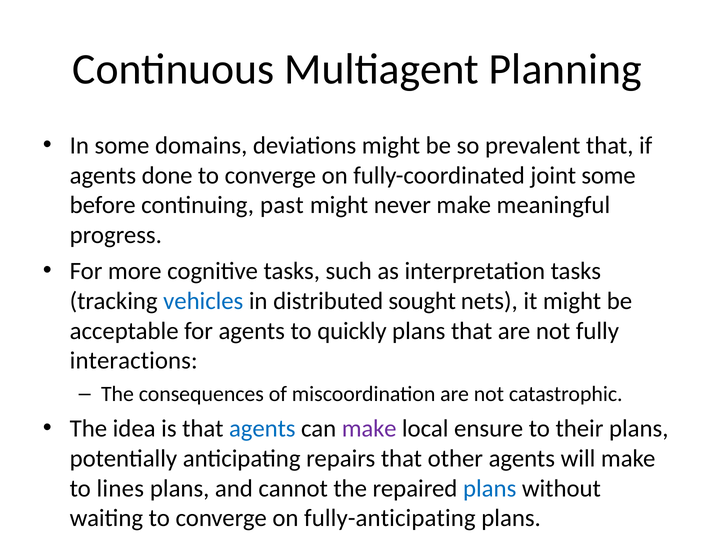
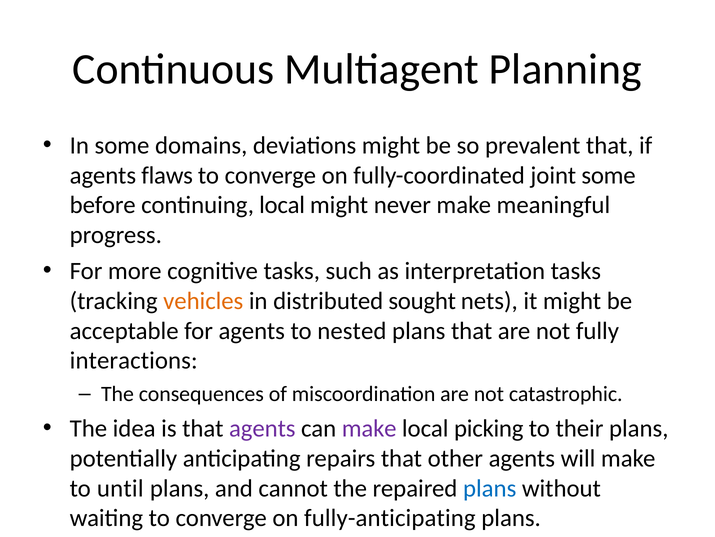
done: done -> flaws
continuing past: past -> local
vehicles colour: blue -> orange
quickly: quickly -> nested
agents at (262, 428) colour: blue -> purple
ensure: ensure -> picking
lines: lines -> until
